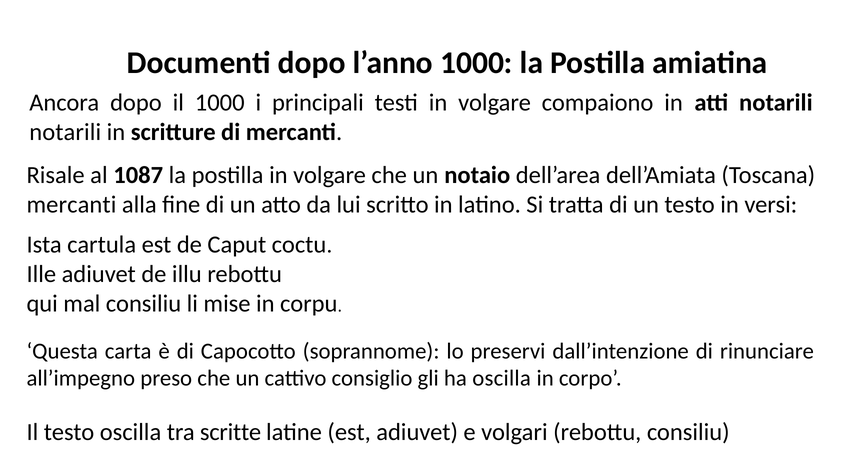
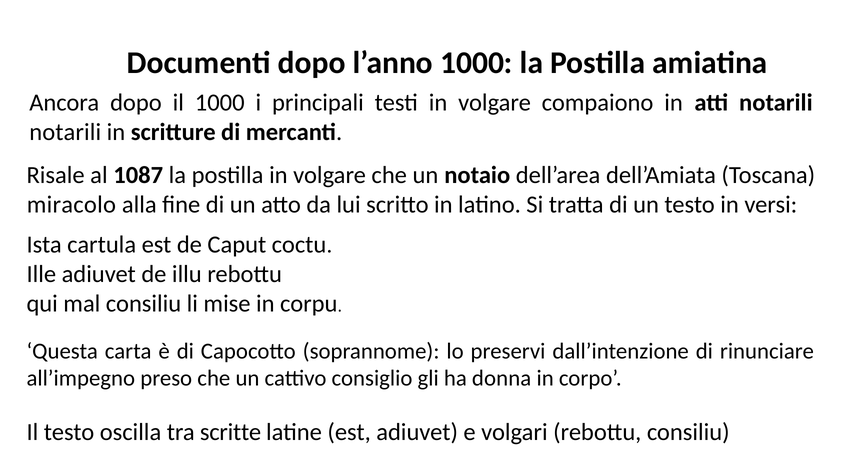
mercanti at (71, 205): mercanti -> miracolo
ha oscilla: oscilla -> donna
